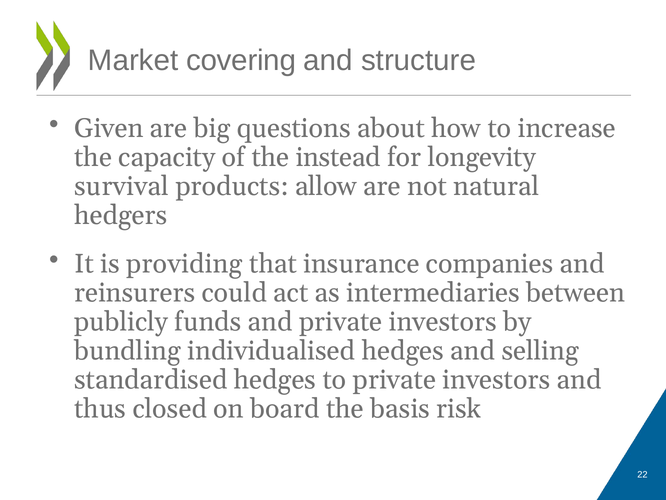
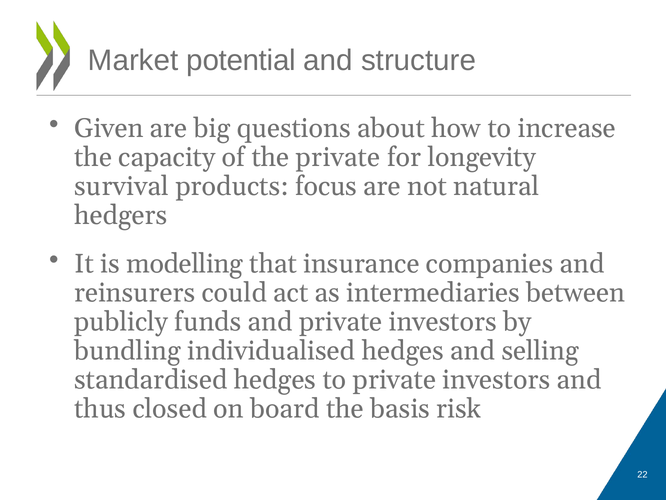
covering: covering -> potential
the instead: instead -> private
allow: allow -> focus
providing: providing -> modelling
